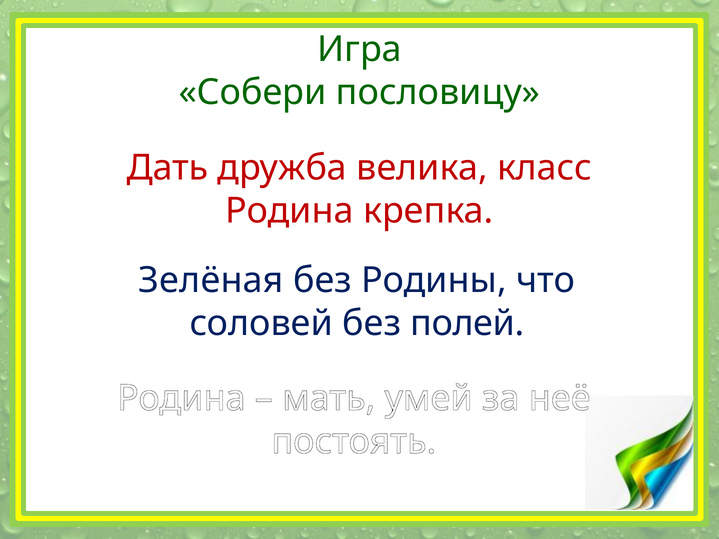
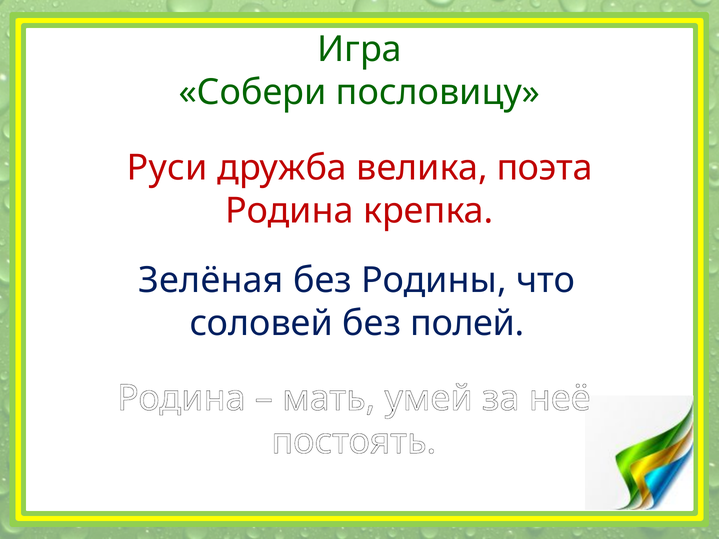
Дать: Дать -> Руси
класс: класс -> поэта
